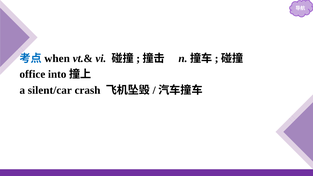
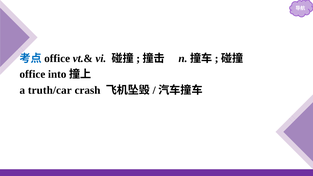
when at (57, 58): when -> office
silent/car: silent/car -> truth/car
